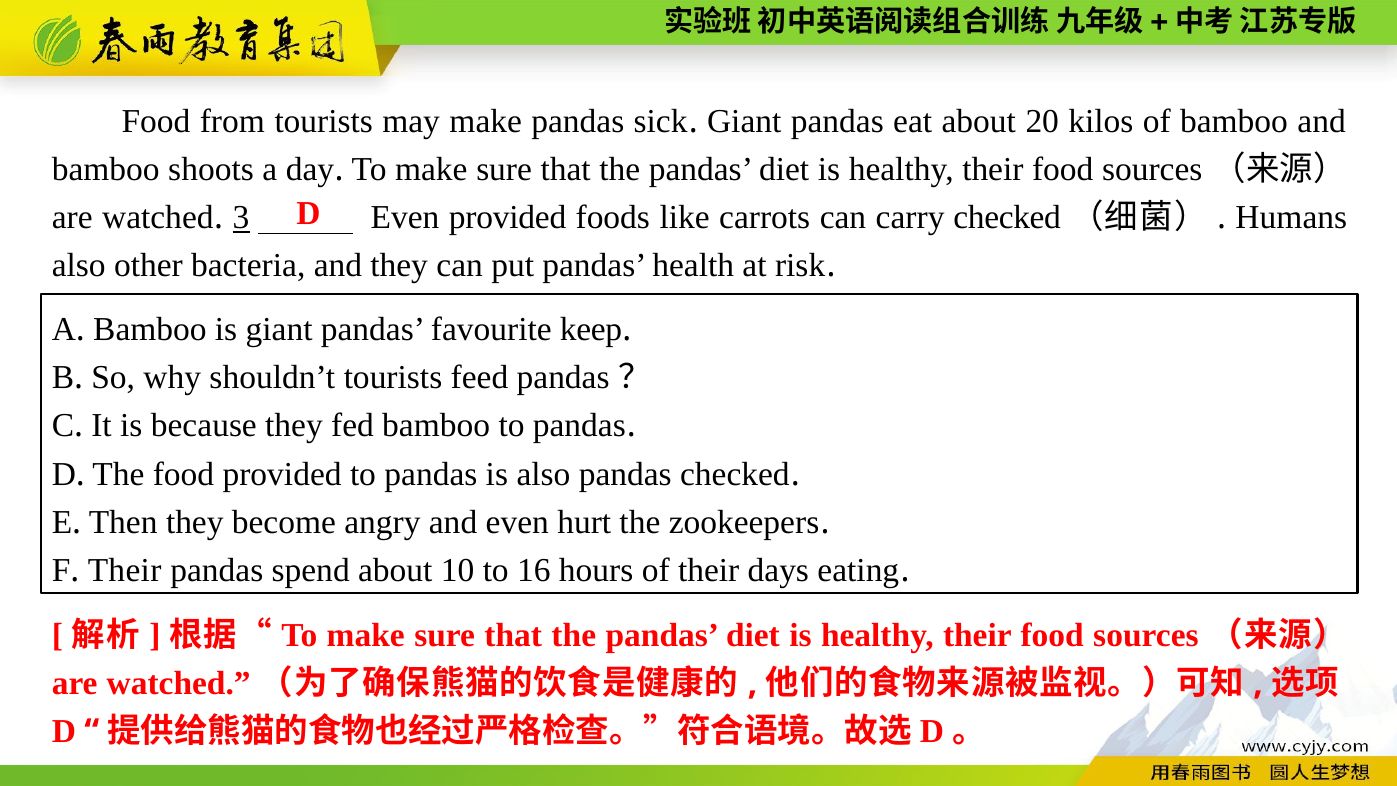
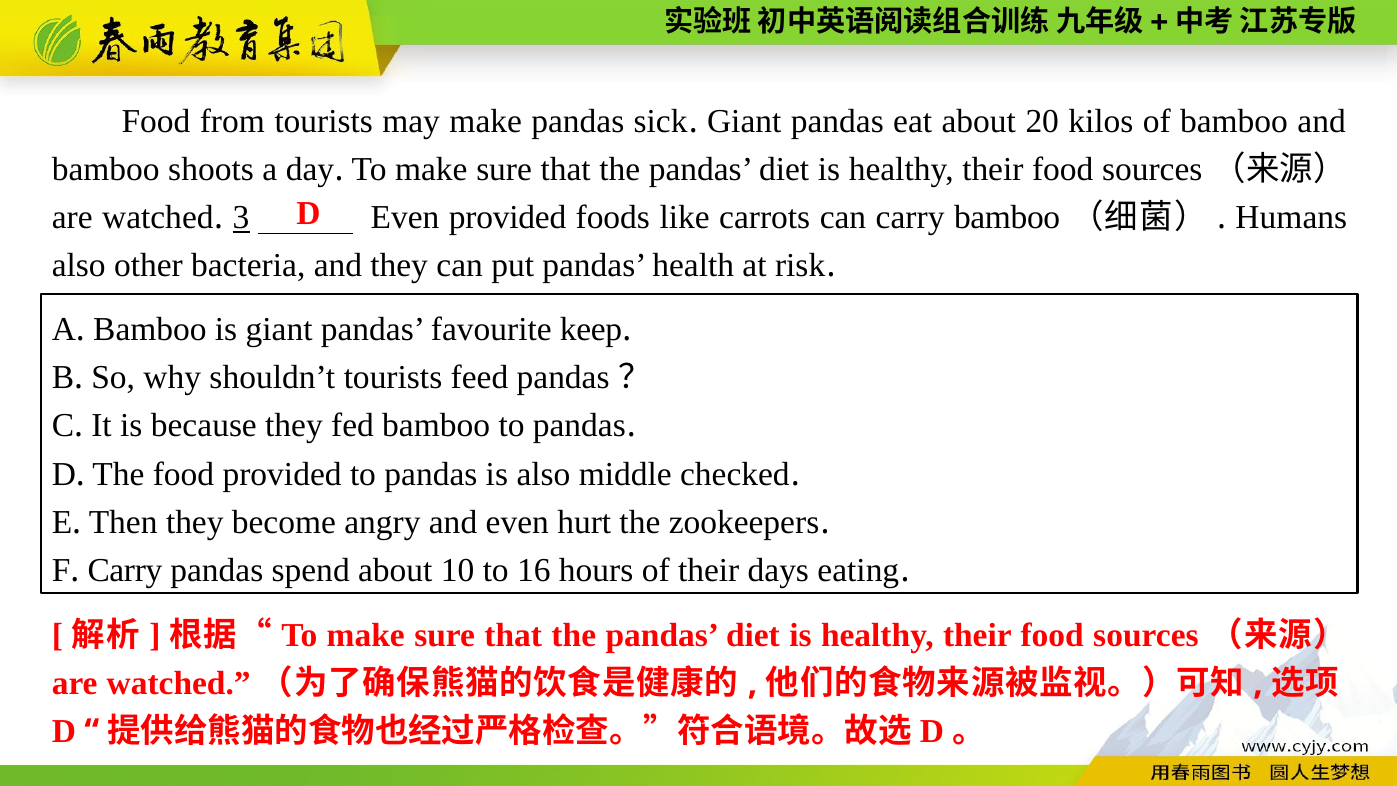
carry checked: checked -> bamboo
also pandas: pandas -> middle
Their at (125, 570): Their -> Carry
